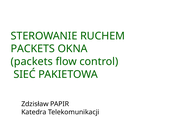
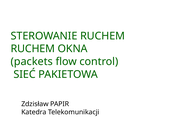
PACKETS at (33, 49): PACKETS -> RUCHEM
